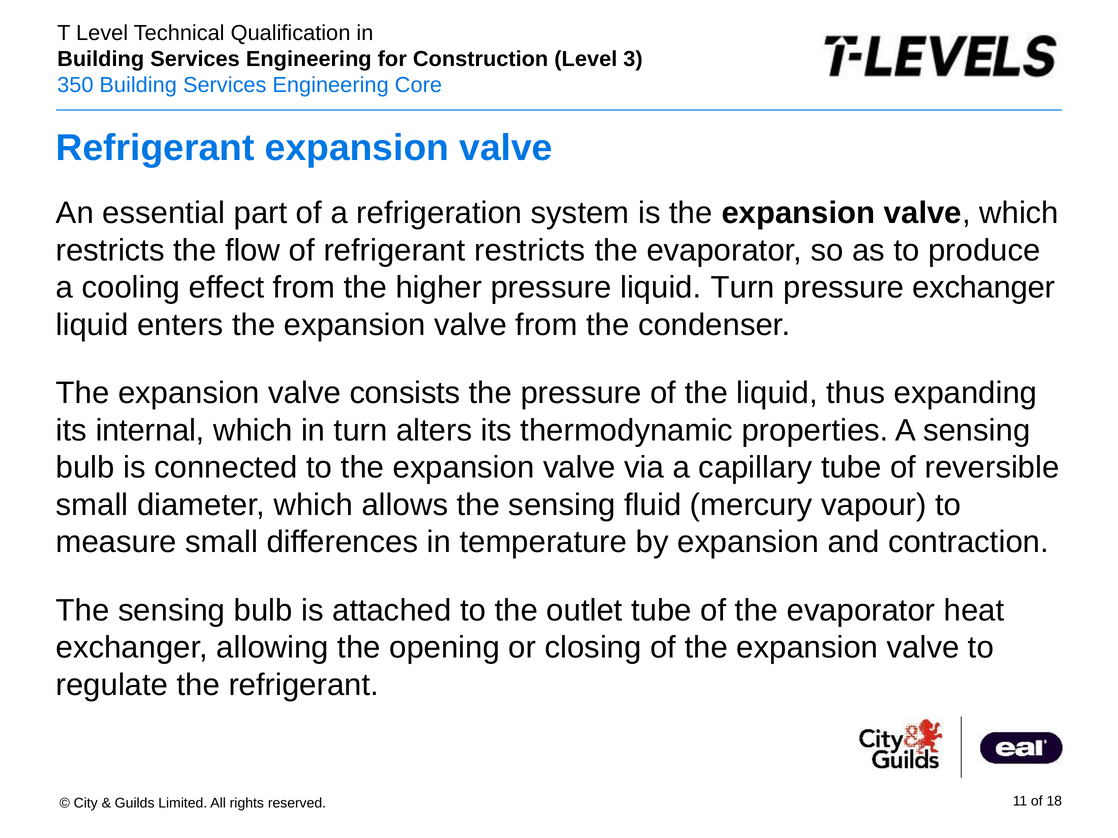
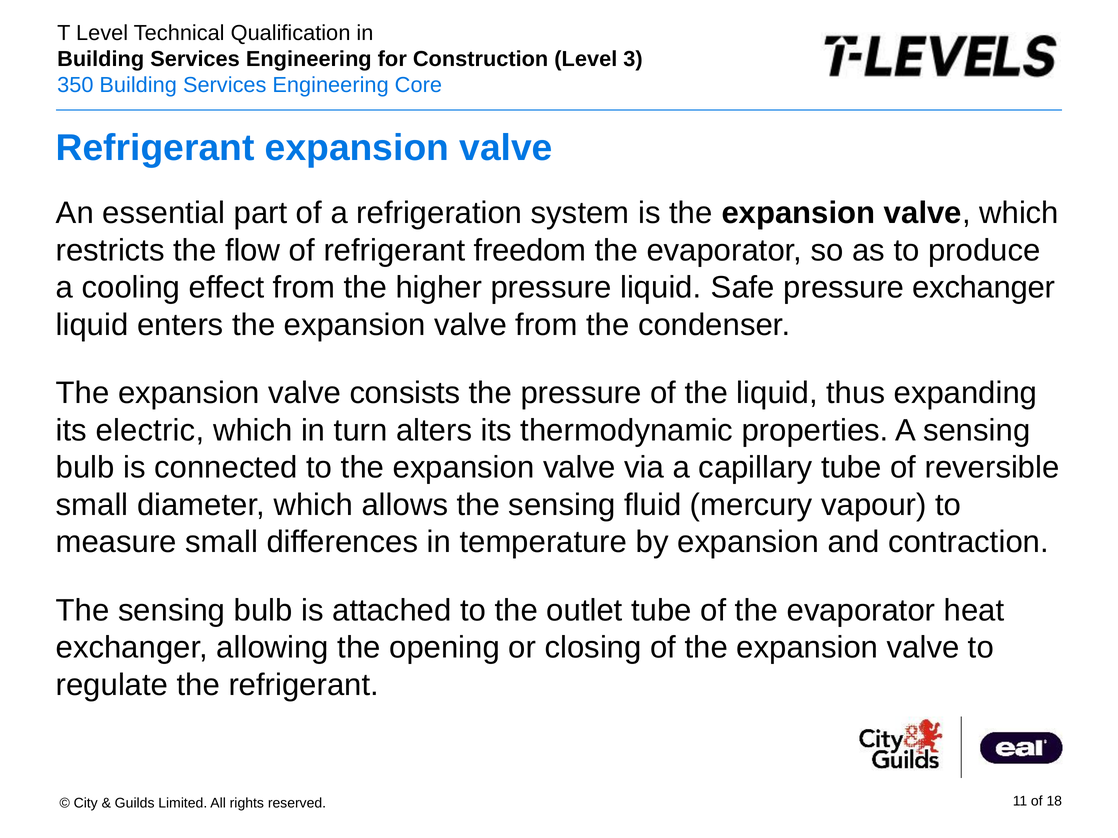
refrigerant restricts: restricts -> freedom
liquid Turn: Turn -> Safe
internal: internal -> electric
